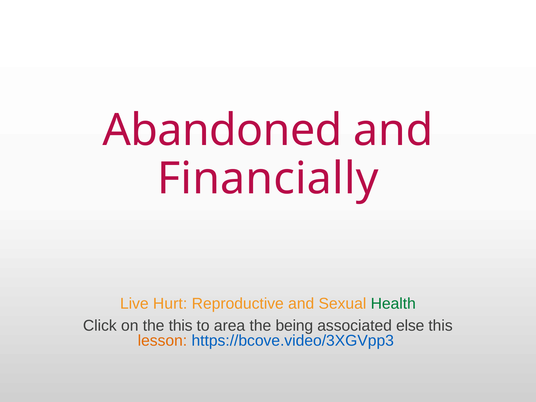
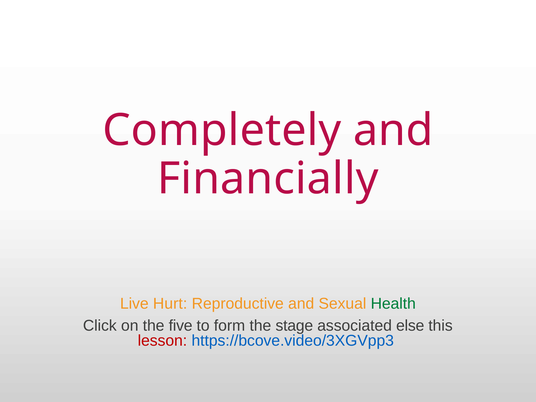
Abandoned: Abandoned -> Completely
the this: this -> five
area: area -> form
being: being -> stage
lesson colour: orange -> red
